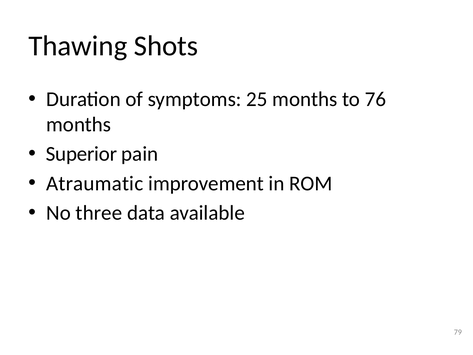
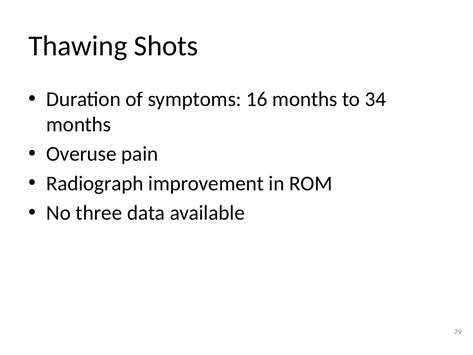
25: 25 -> 16
76: 76 -> 34
Superior: Superior -> Overuse
Atraumatic: Atraumatic -> Radiograph
